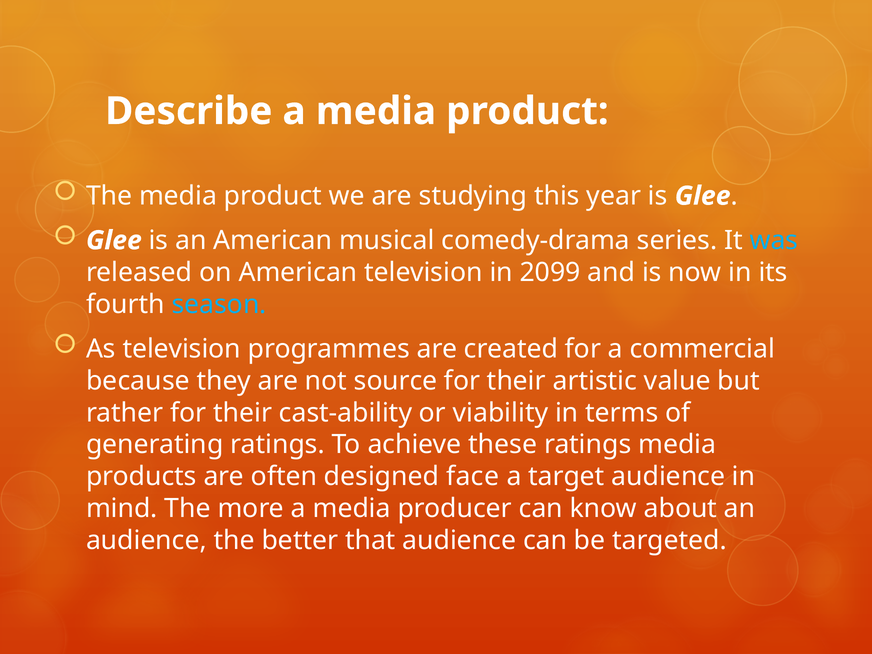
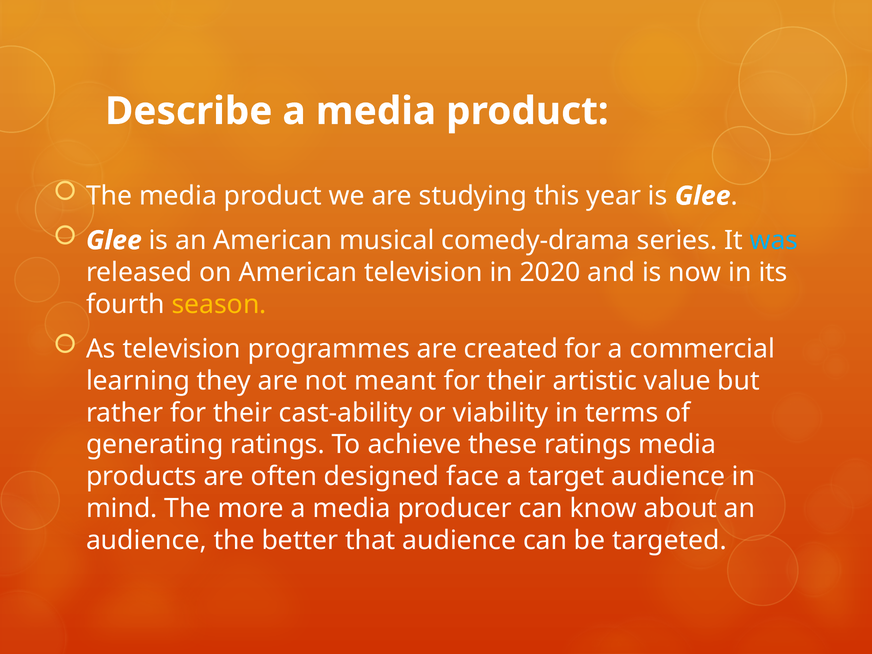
2099: 2099 -> 2020
season colour: light blue -> yellow
because: because -> learning
source: source -> meant
